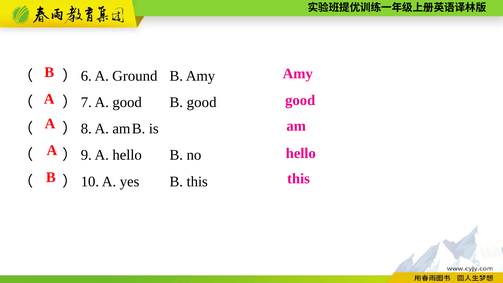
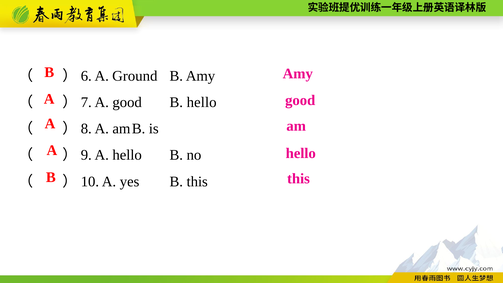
B good: good -> hello
